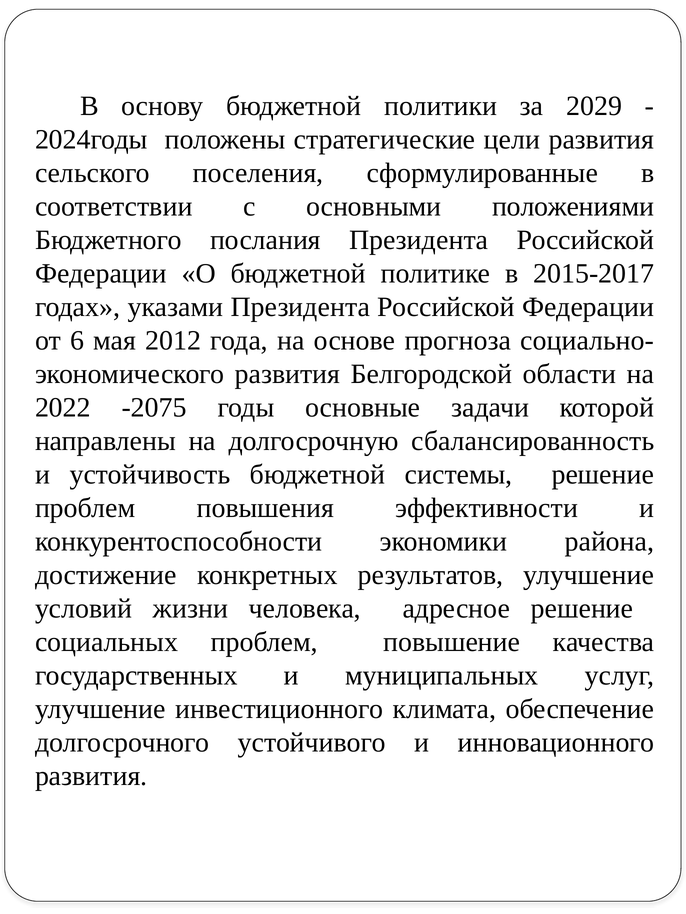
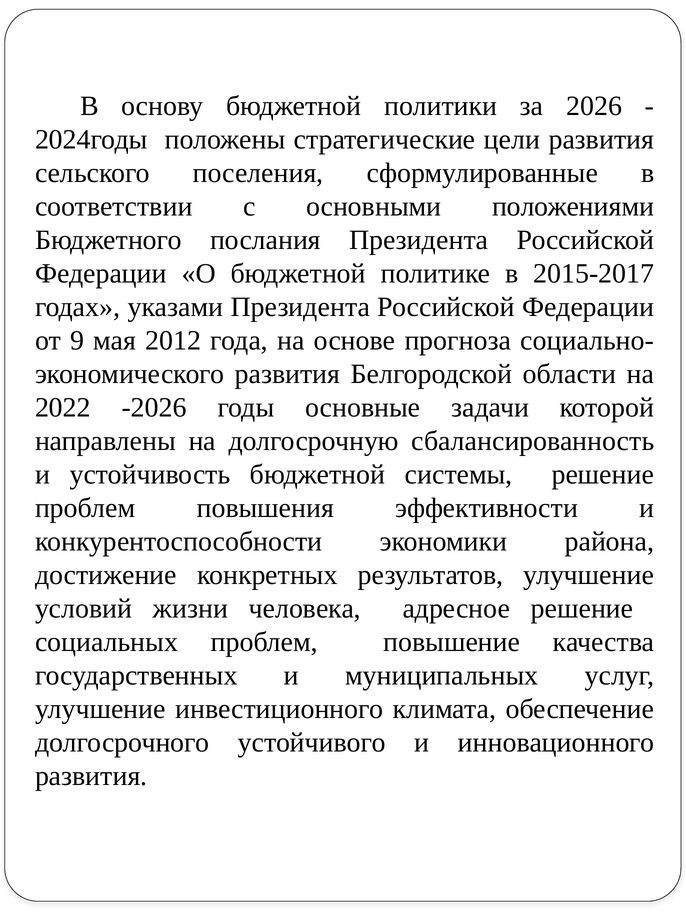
2029: 2029 -> 2026
6: 6 -> 9
-2075: -2075 -> -2026
